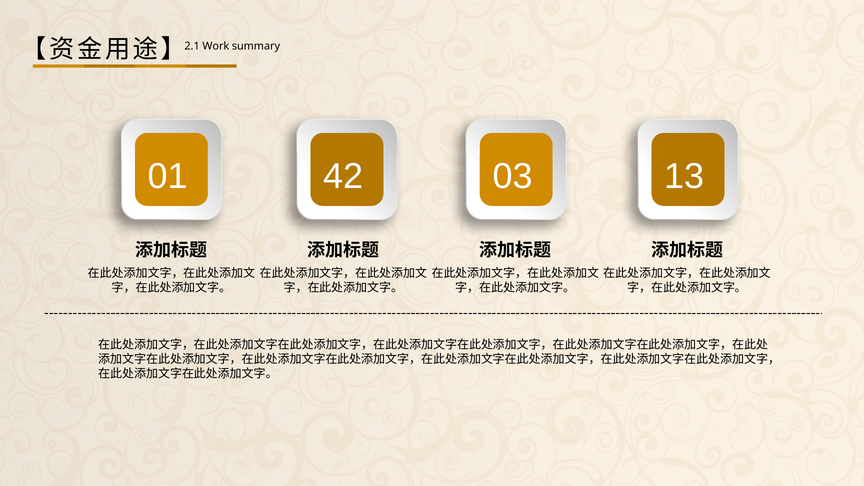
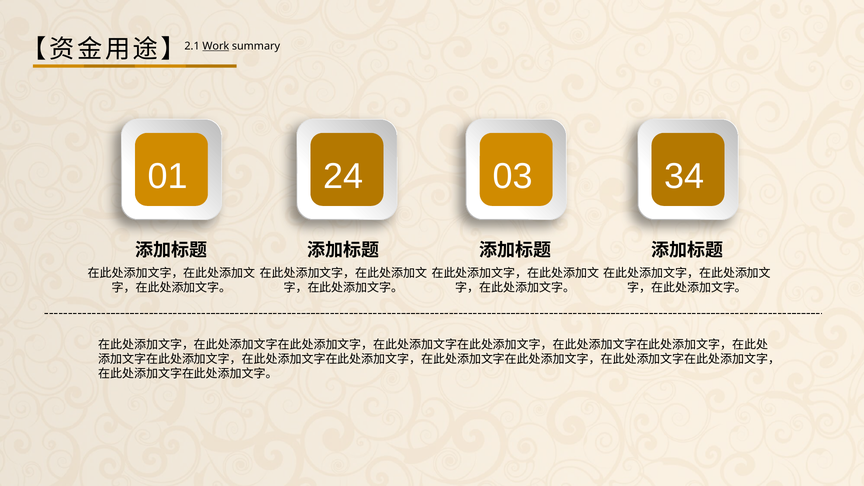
Work underline: none -> present
42: 42 -> 24
13: 13 -> 34
